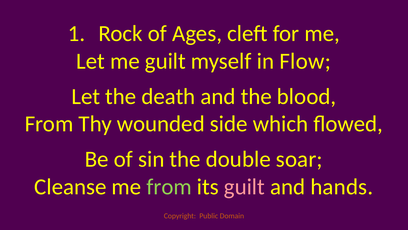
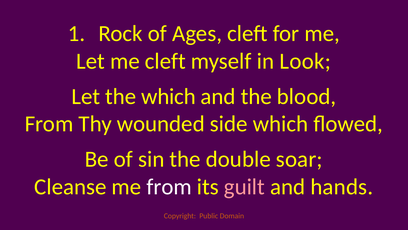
me guilt: guilt -> cleft
Flow: Flow -> Look
the death: death -> which
from at (169, 186) colour: light green -> white
